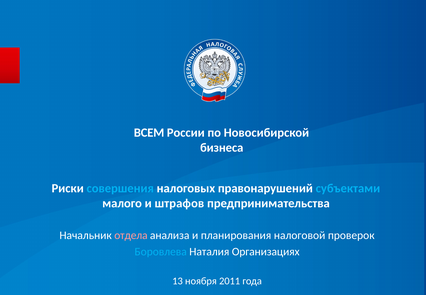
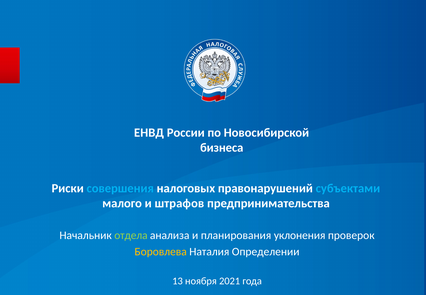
ВСЕМ: ВСЕМ -> ЕНВД
отдела colour: pink -> light green
налоговой: налоговой -> уклонения
Боровлева colour: light blue -> yellow
Организациях: Организациях -> Определении
2011: 2011 -> 2021
